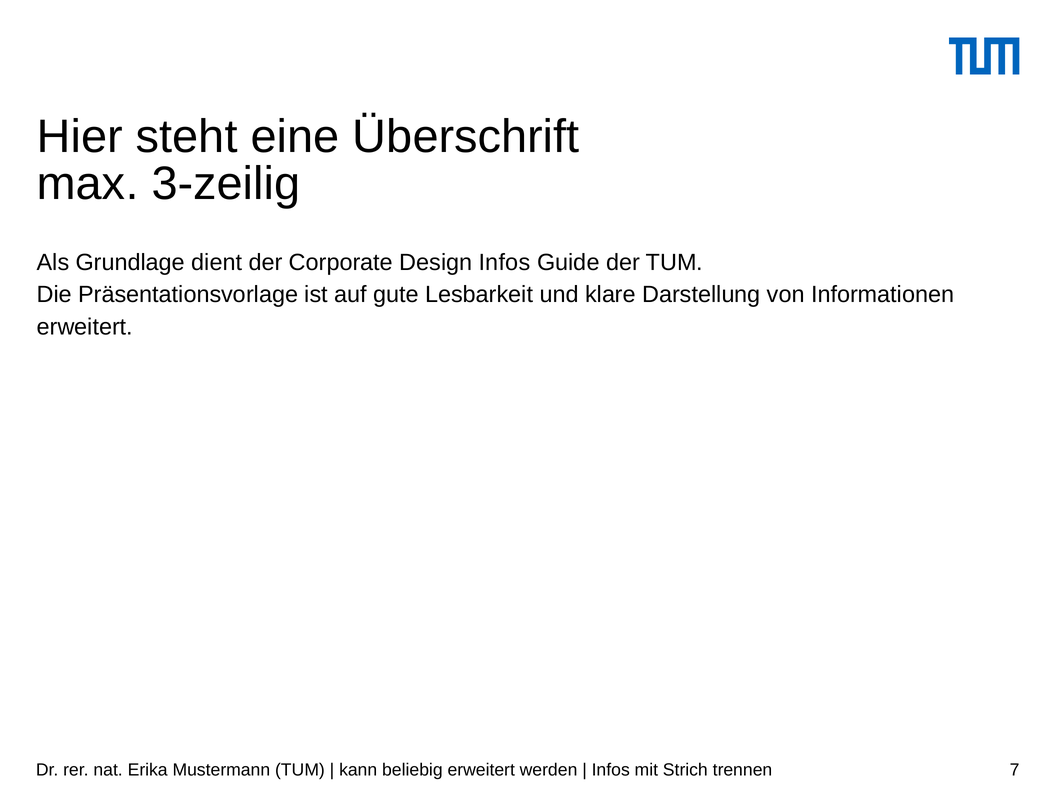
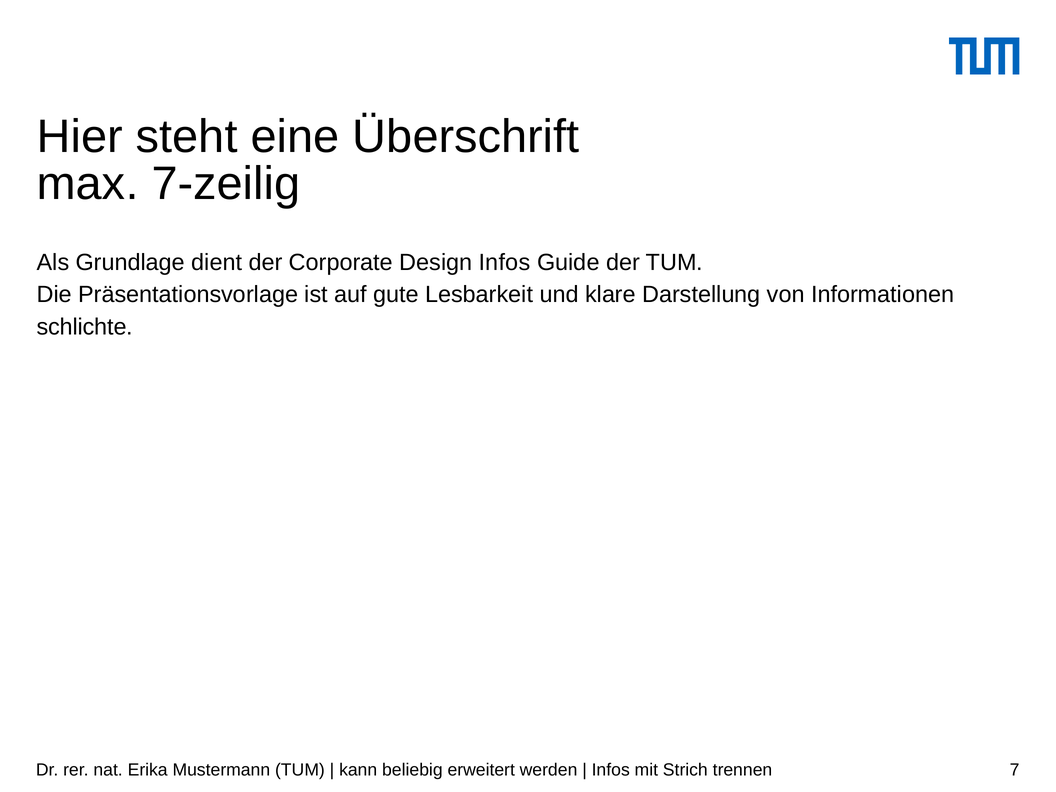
3-zeilig: 3-zeilig -> 7-zeilig
erweitert at (85, 327): erweitert -> schlichte
